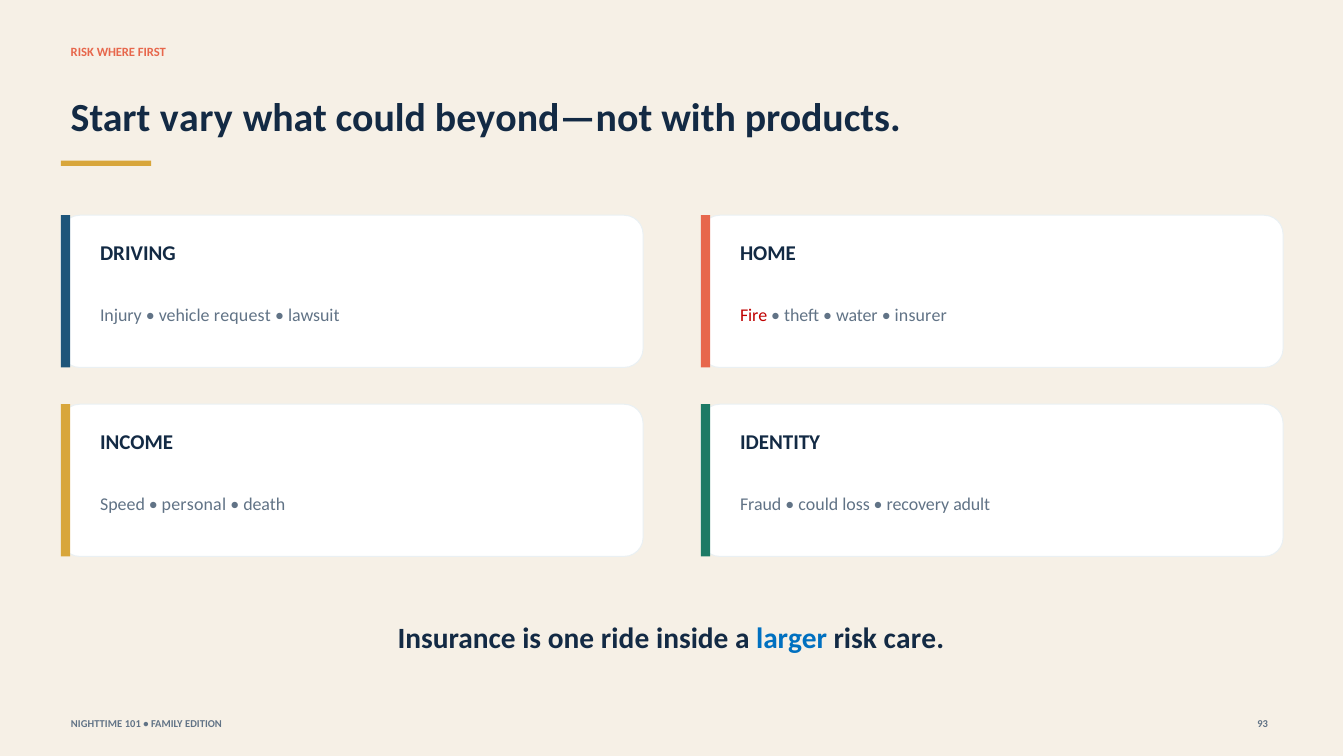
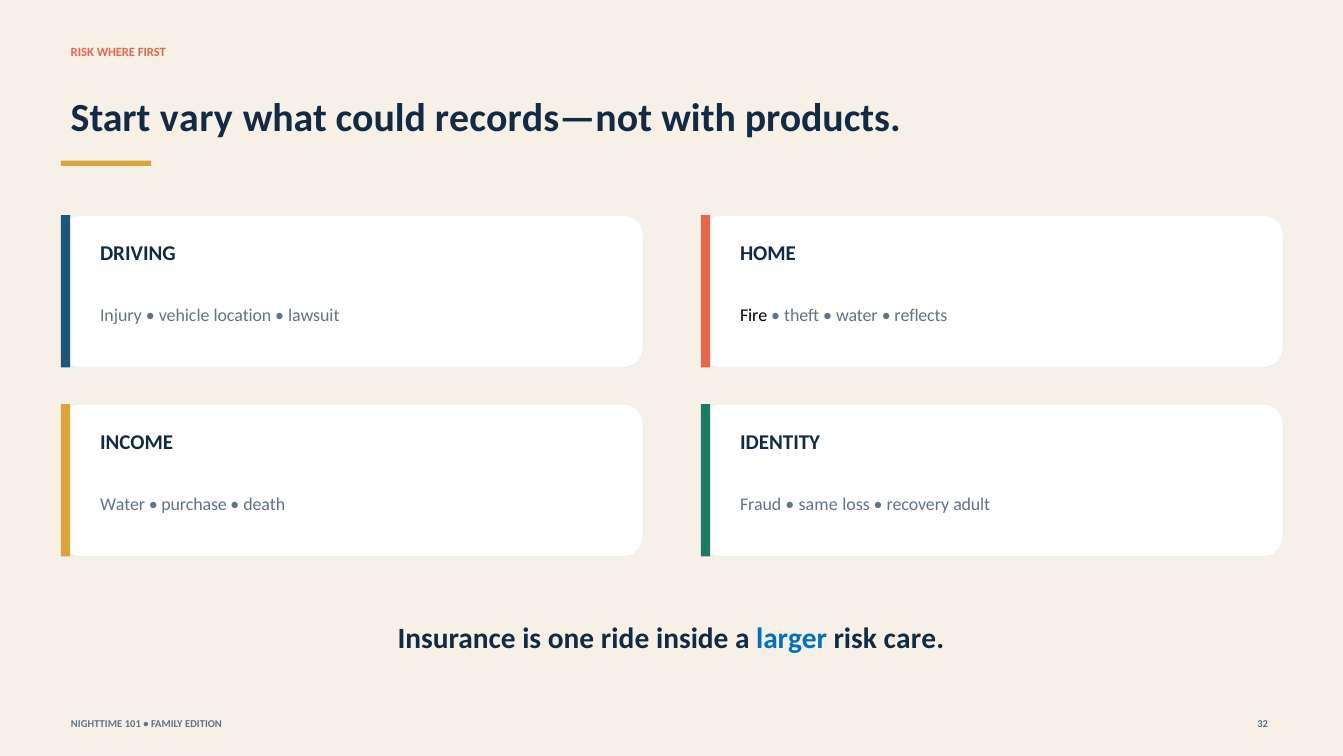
beyond—not: beyond—not -> records—not
request: request -> location
Fire colour: red -> black
insurer: insurer -> reflects
Speed at (123, 504): Speed -> Water
personal: personal -> purchase
could at (818, 504): could -> same
93: 93 -> 32
